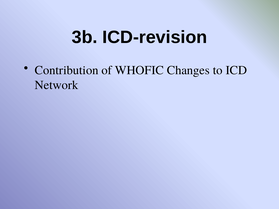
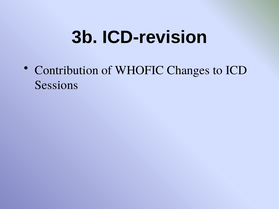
Network: Network -> Sessions
